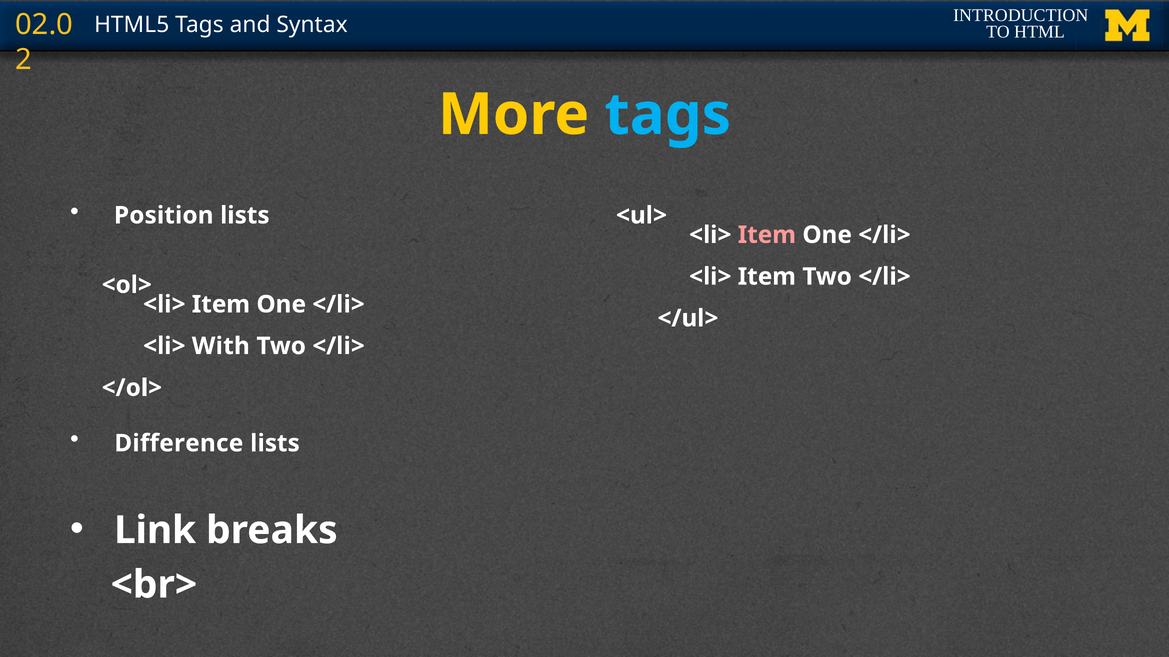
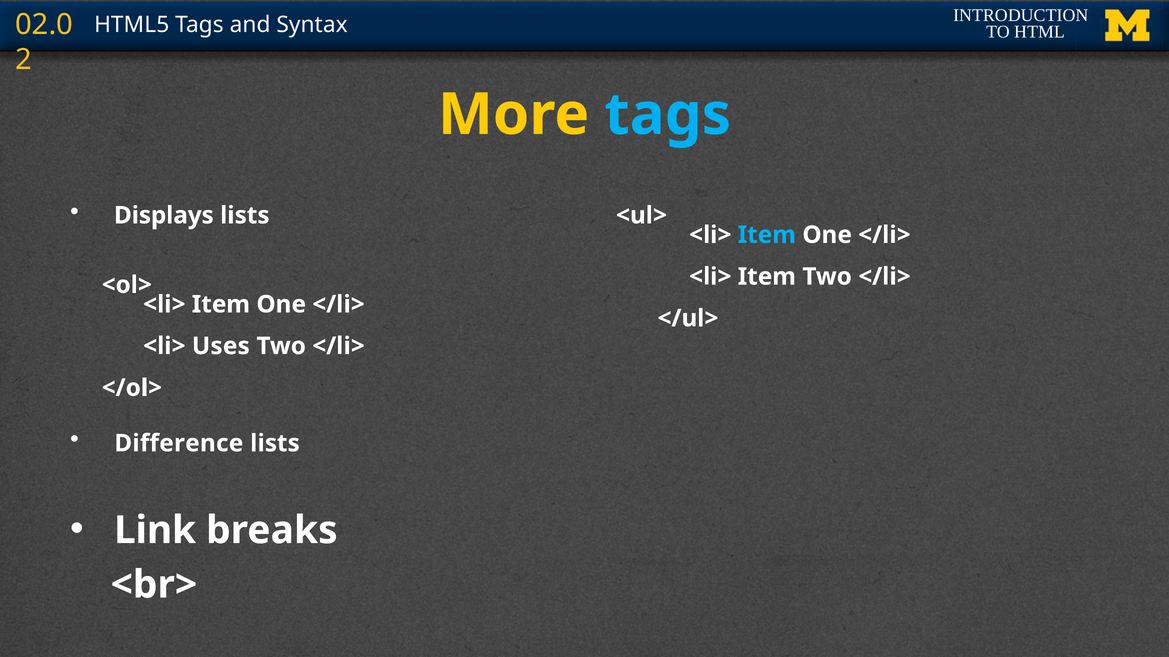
Position: Position -> Displays
Item at (767, 235) colour: pink -> light blue
With: With -> Uses
